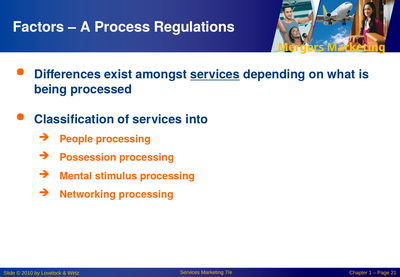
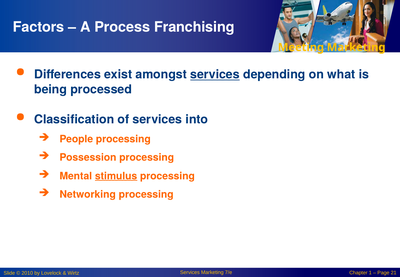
Regulations: Regulations -> Franchising
Mergers: Mergers -> Meeting
stimulus underline: none -> present
